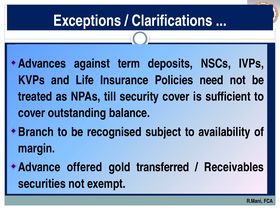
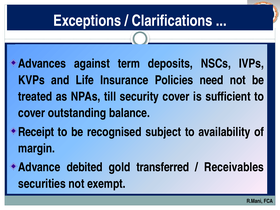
Branch: Branch -> Receipt
offered: offered -> debited
